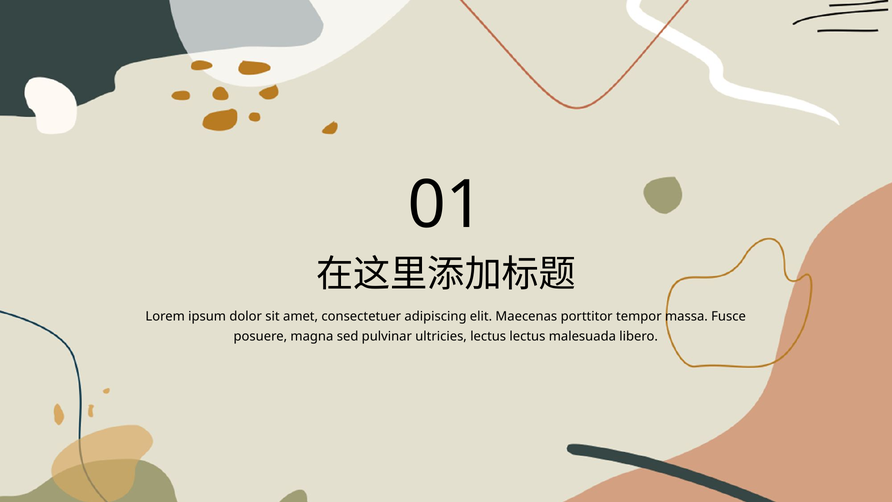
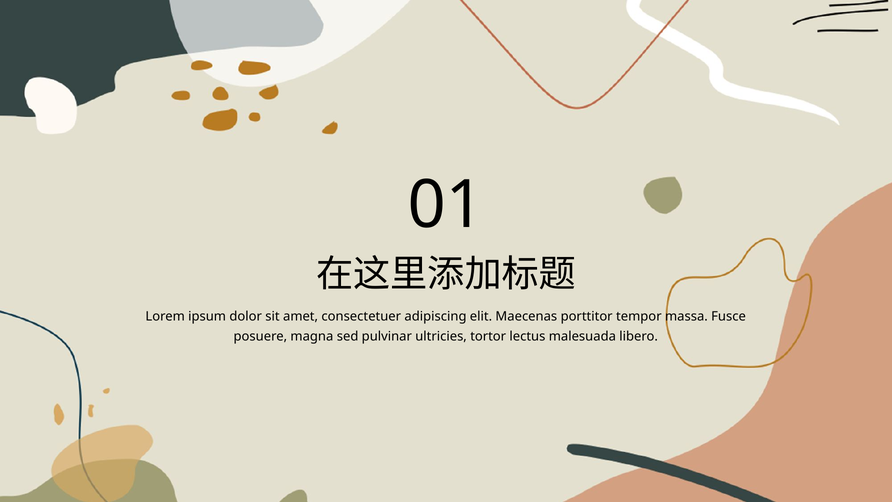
ultricies lectus: lectus -> tortor
